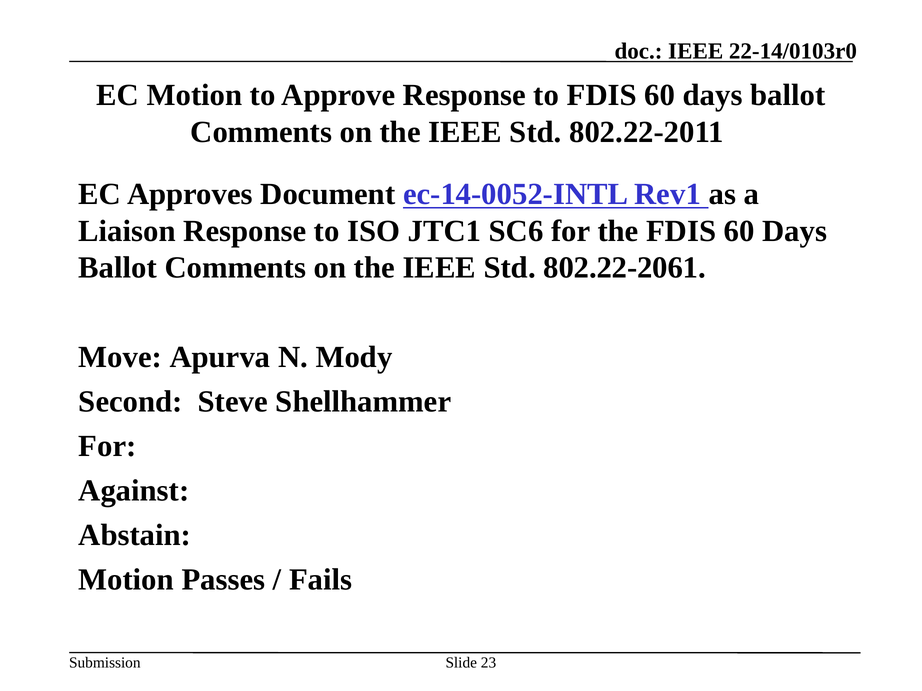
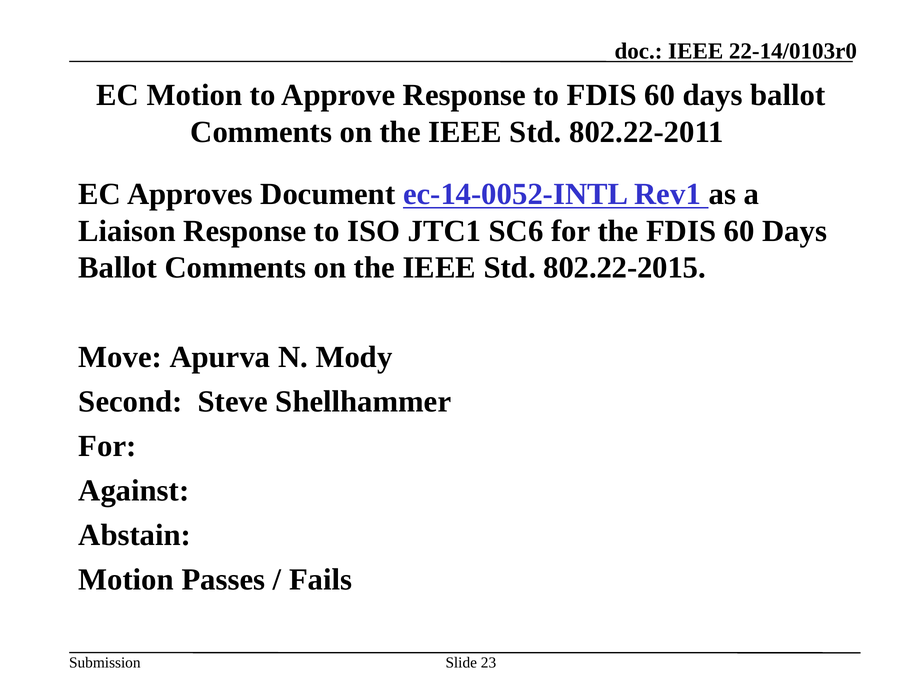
802.22-2061: 802.22-2061 -> 802.22-2015
